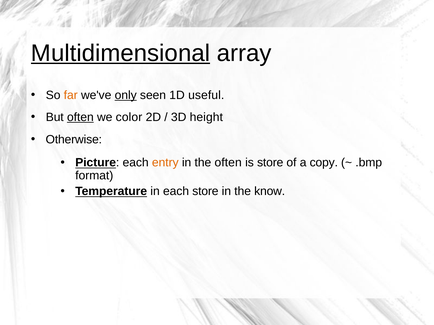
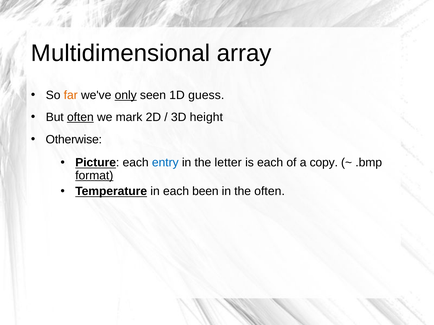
Multidimensional underline: present -> none
useful: useful -> guess
color: color -> mark
entry colour: orange -> blue
the often: often -> letter
is store: store -> each
format underline: none -> present
each store: store -> been
the know: know -> often
